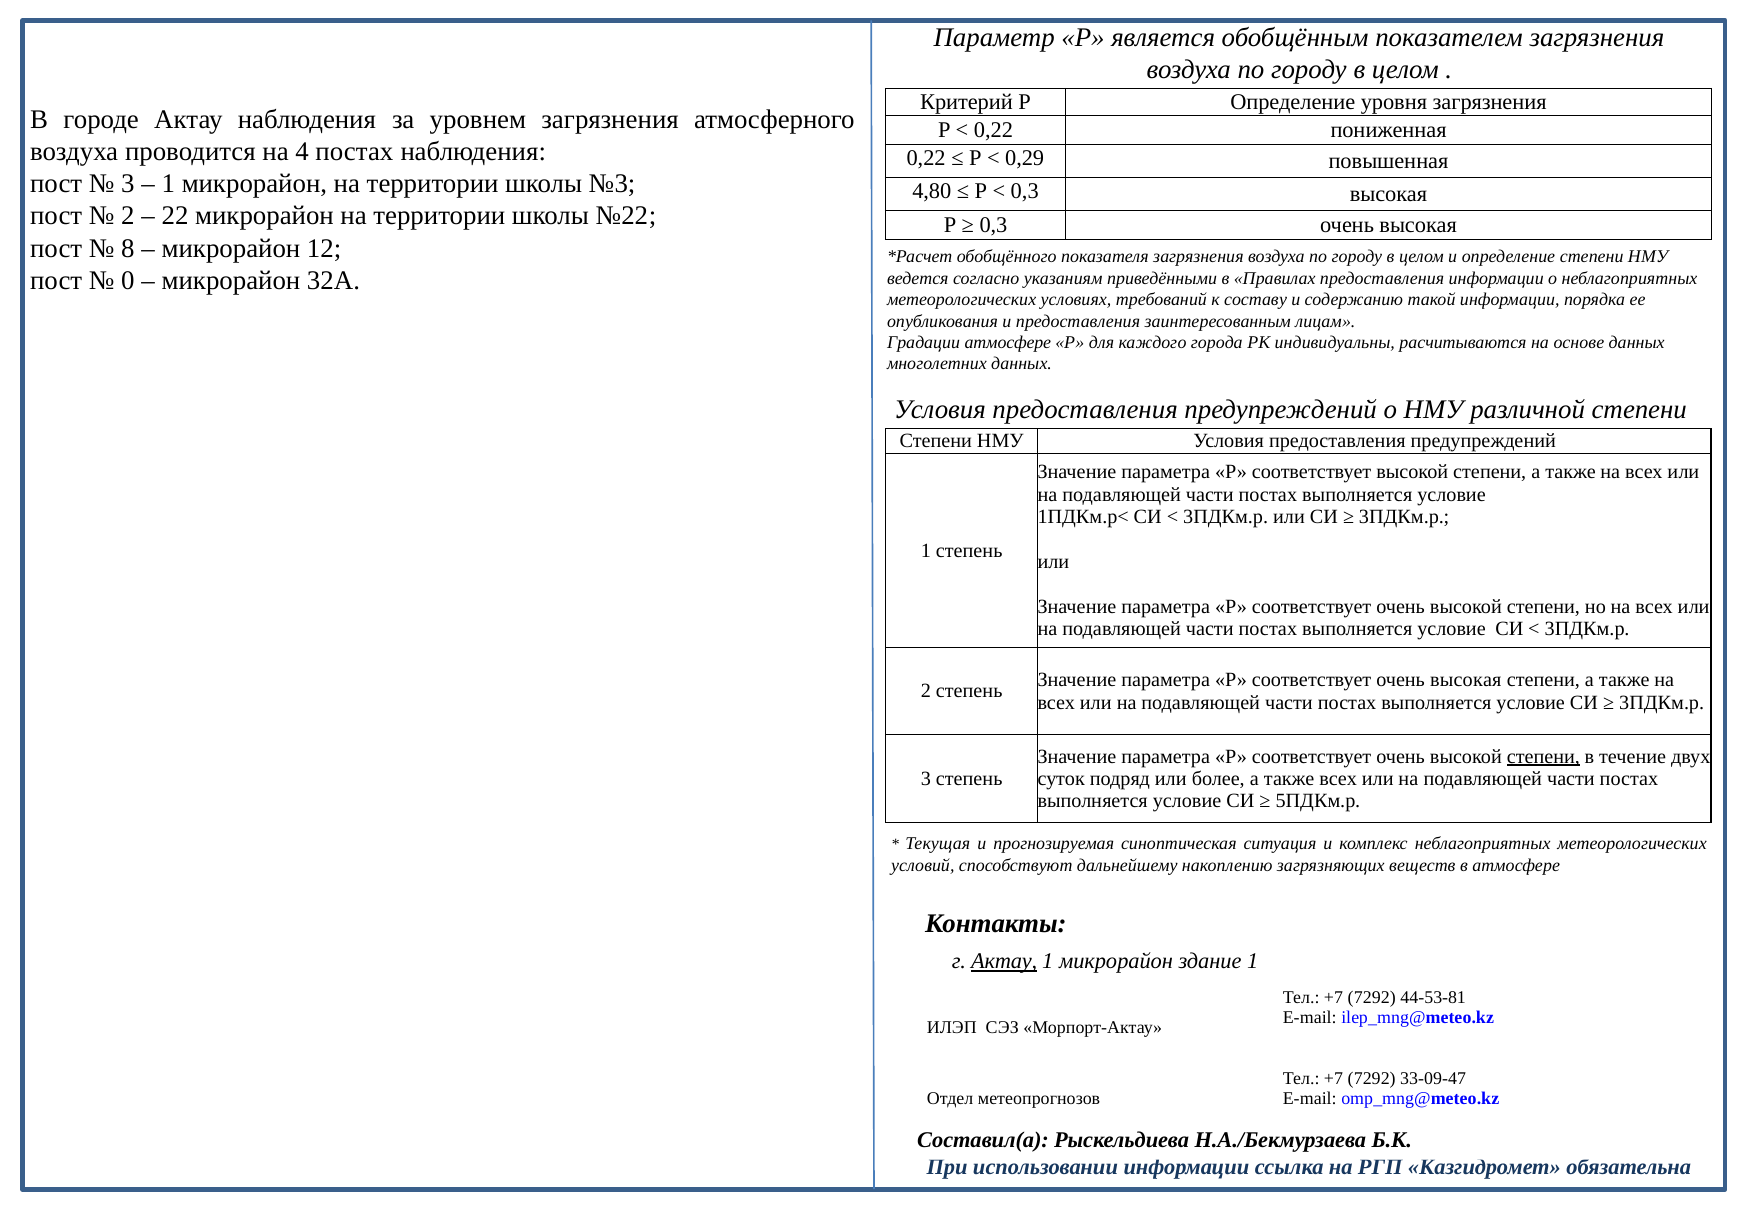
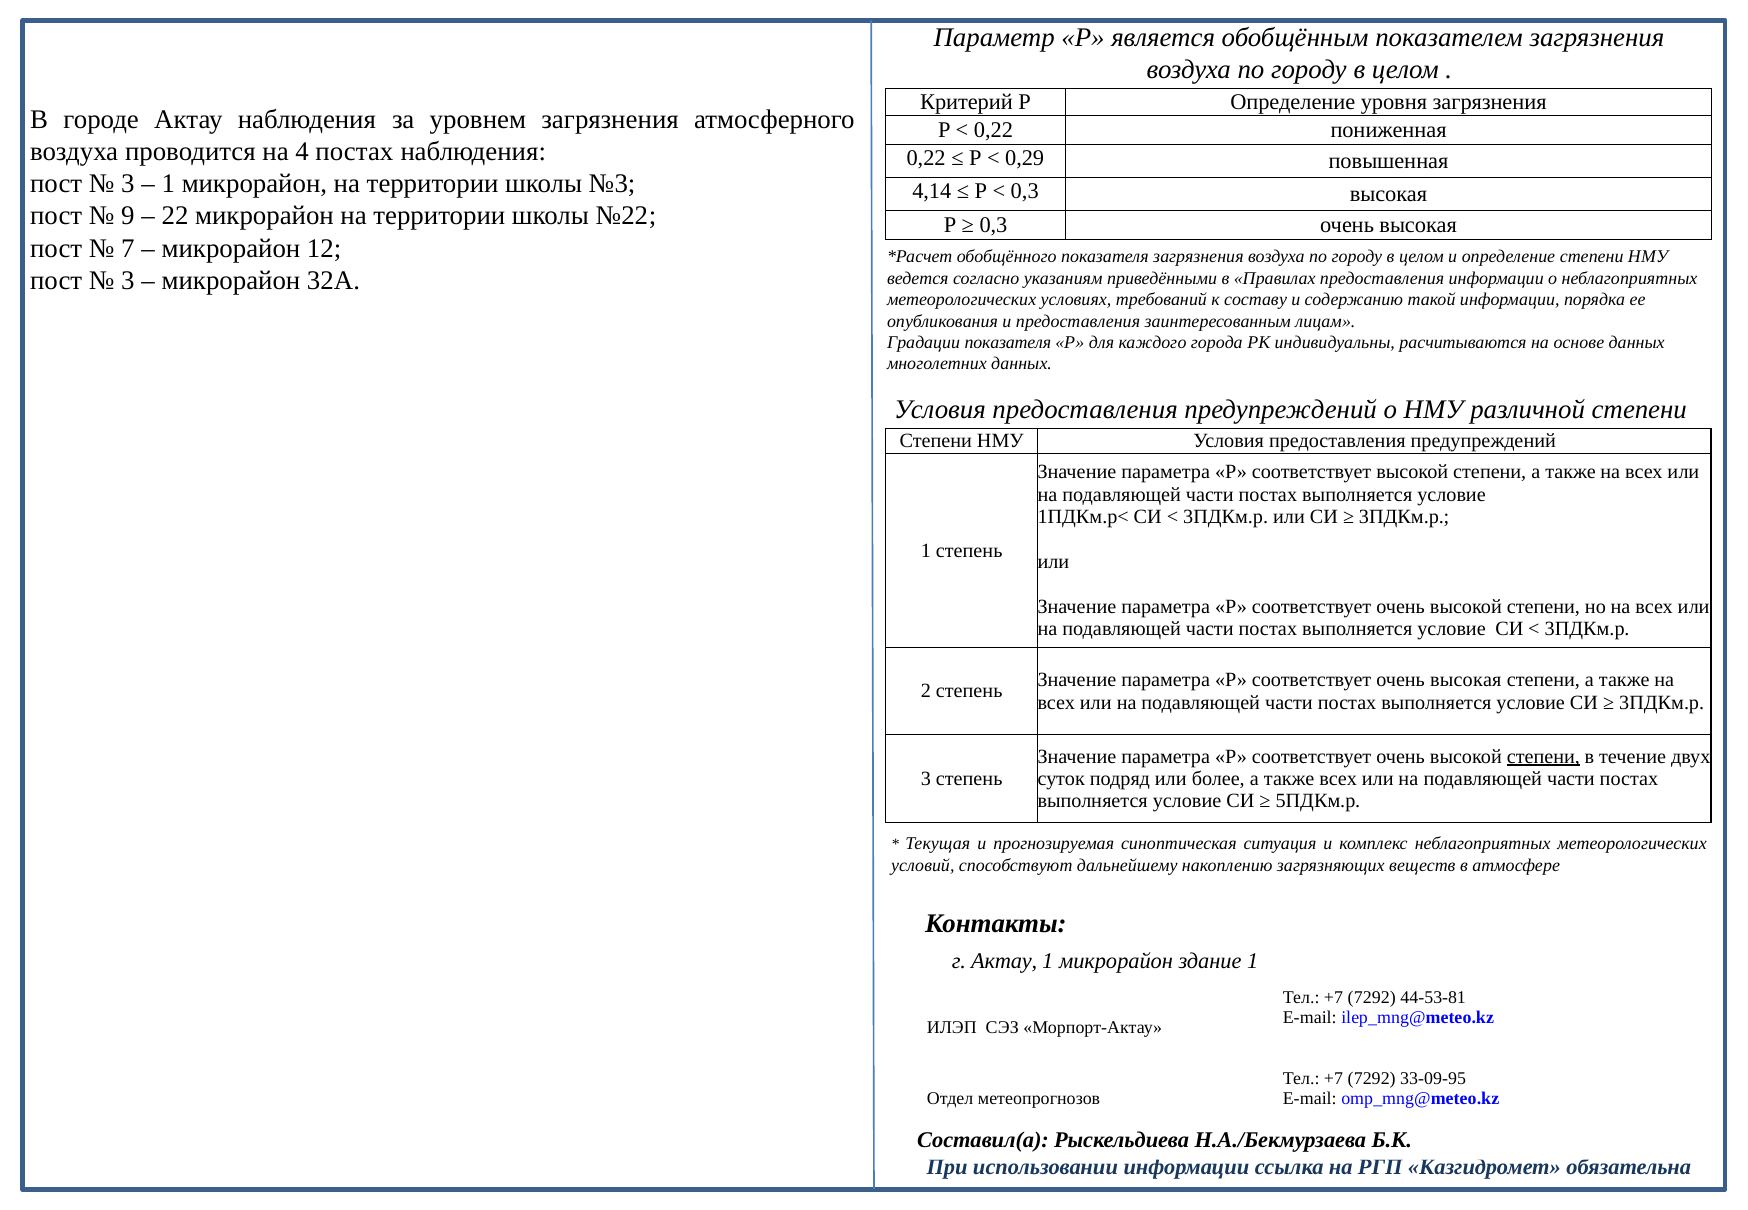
4,80: 4,80 -> 4,14
2 at (128, 216): 2 -> 9
8: 8 -> 7
0 at (128, 281): 0 -> 3
Градации атмосфере: атмосфере -> показателя
Актау at (1004, 962) underline: present -> none
33-09-47: 33-09-47 -> 33-09-95
